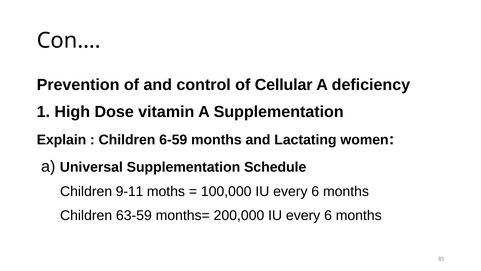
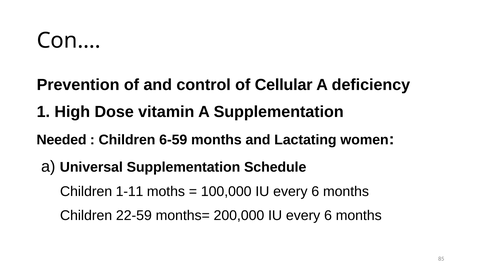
Explain: Explain -> Needed
9-11: 9-11 -> 1-11
63-59: 63-59 -> 22-59
